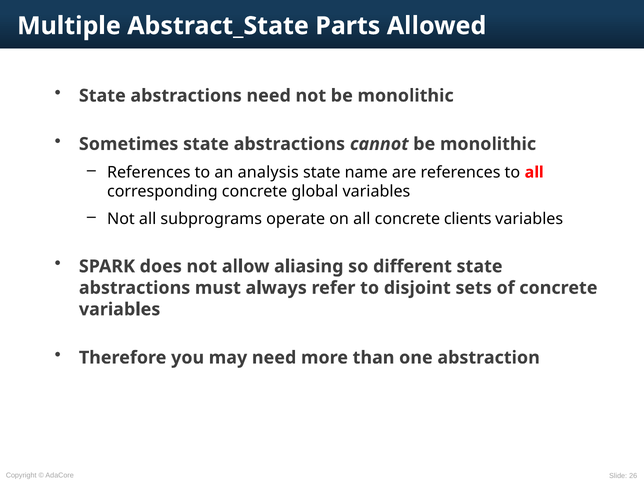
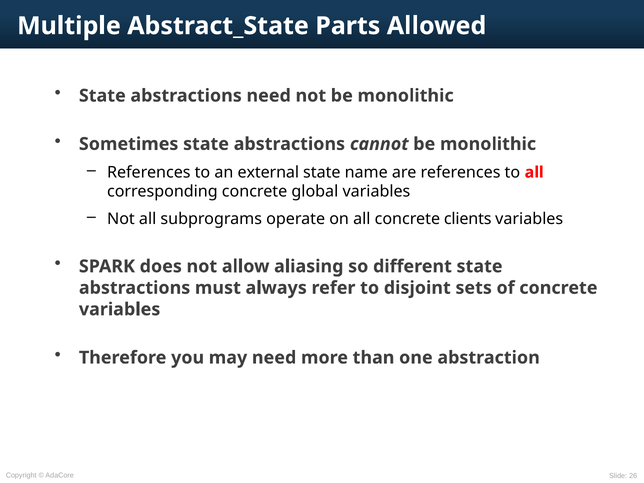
analysis: analysis -> external
